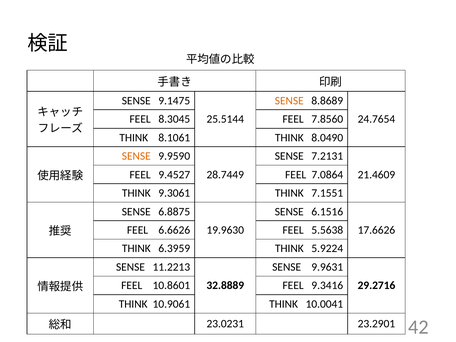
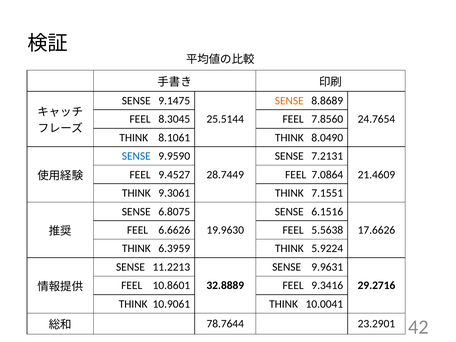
SENSE at (136, 156) colour: orange -> blue
6.8875: 6.8875 -> 6.8075
23.0231: 23.0231 -> 78.7644
